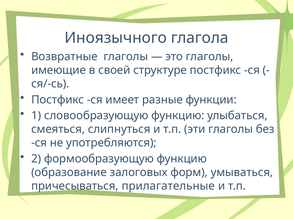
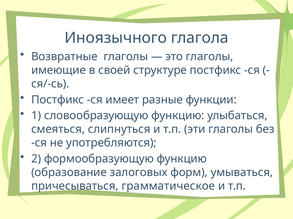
прилагательные: прилагательные -> грамматическое
